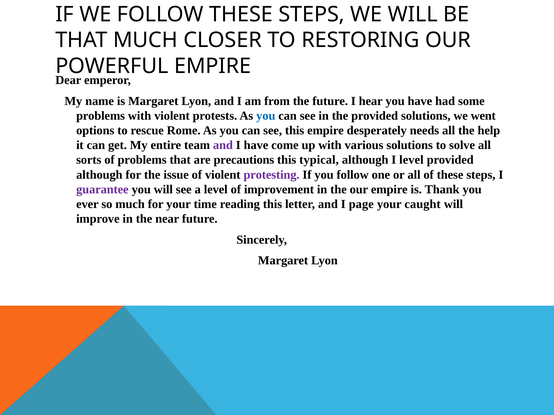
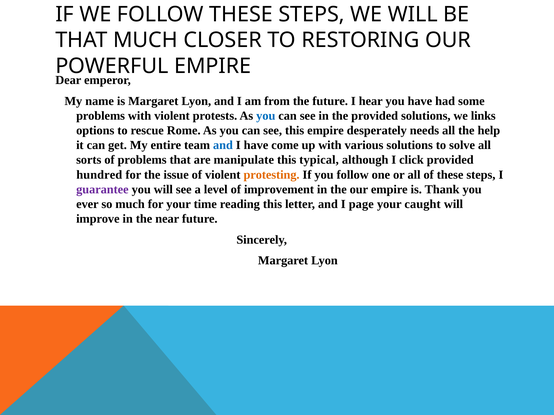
went: went -> links
and at (223, 145) colour: purple -> blue
precautions: precautions -> manipulate
I level: level -> click
although at (99, 175): although -> hundred
protesting colour: purple -> orange
